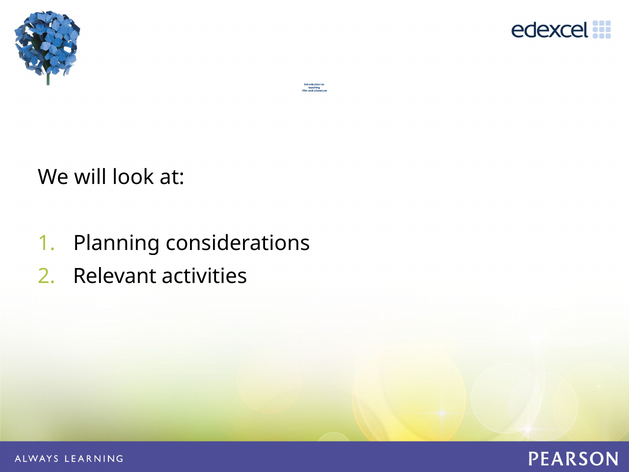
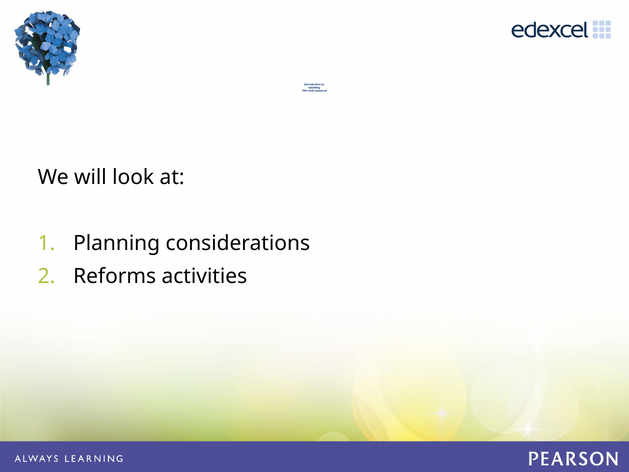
Relevant: Relevant -> Reforms
